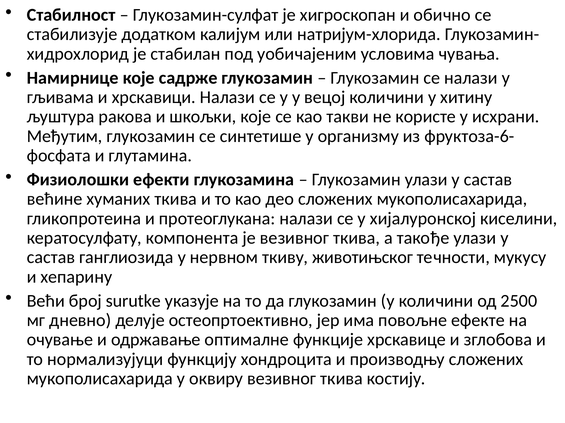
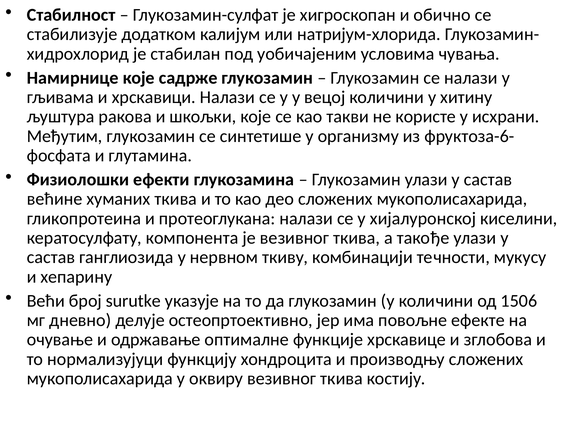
животињског: животињског -> комбинацији
2500: 2500 -> 1506
